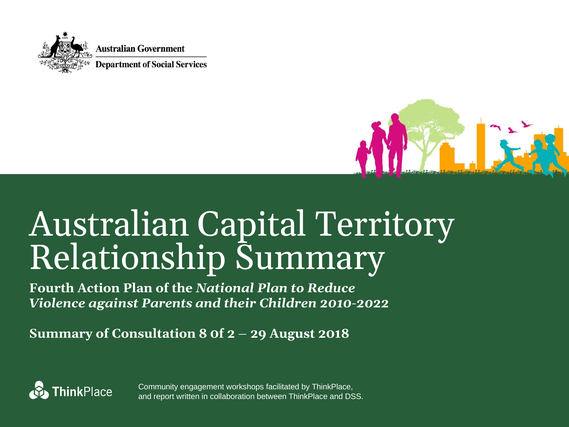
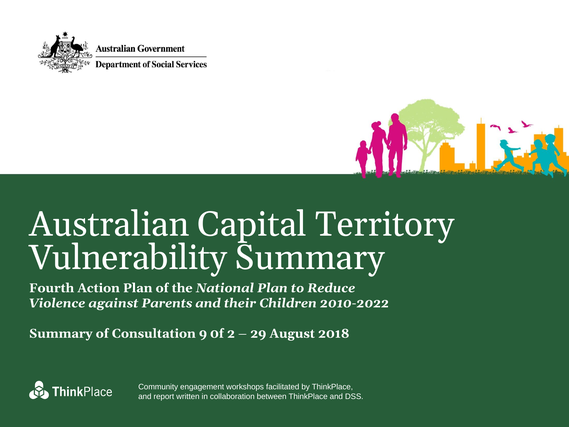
Relationship: Relationship -> Vulnerability
8: 8 -> 9
